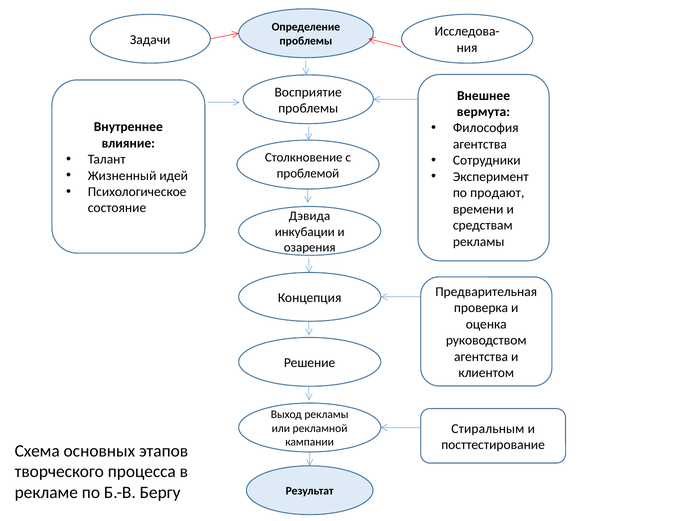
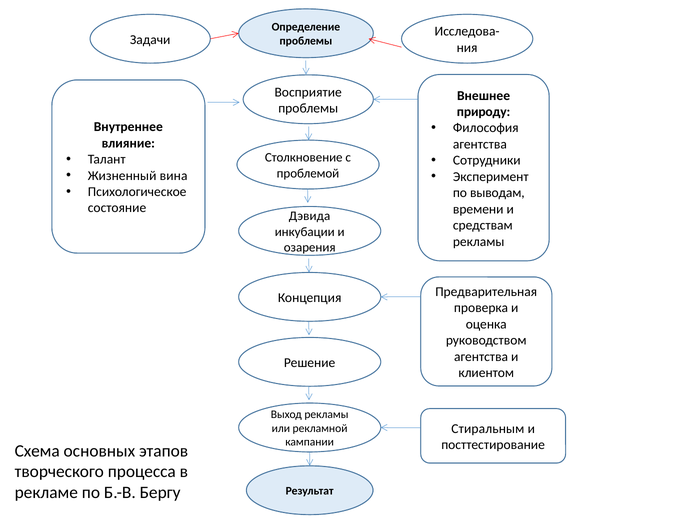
вермута: вермута -> природу
идей: идей -> вина
продают: продают -> выводам
